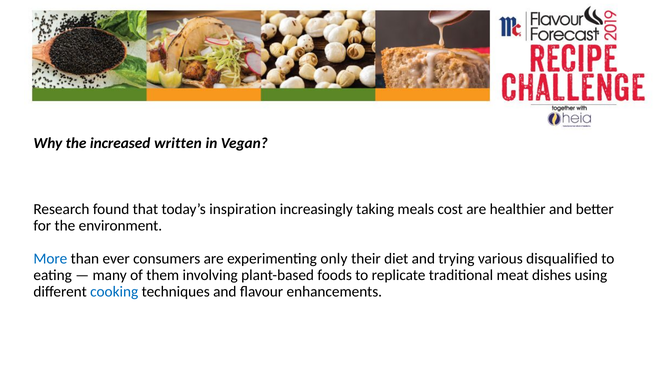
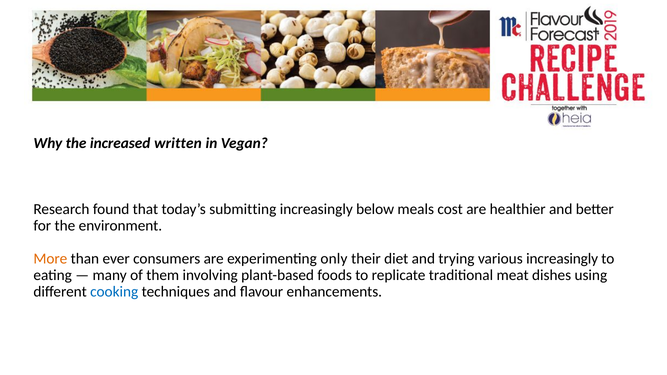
inspiration: inspiration -> submitting
taking: taking -> below
More colour: blue -> orange
various disqualified: disqualified -> increasingly
